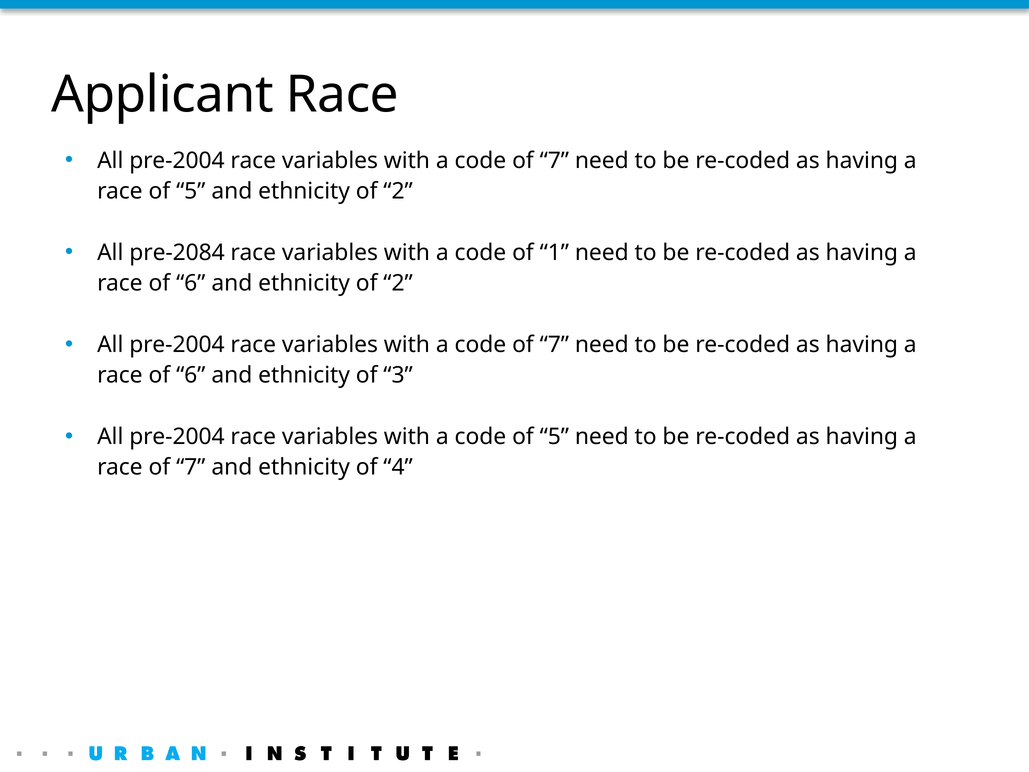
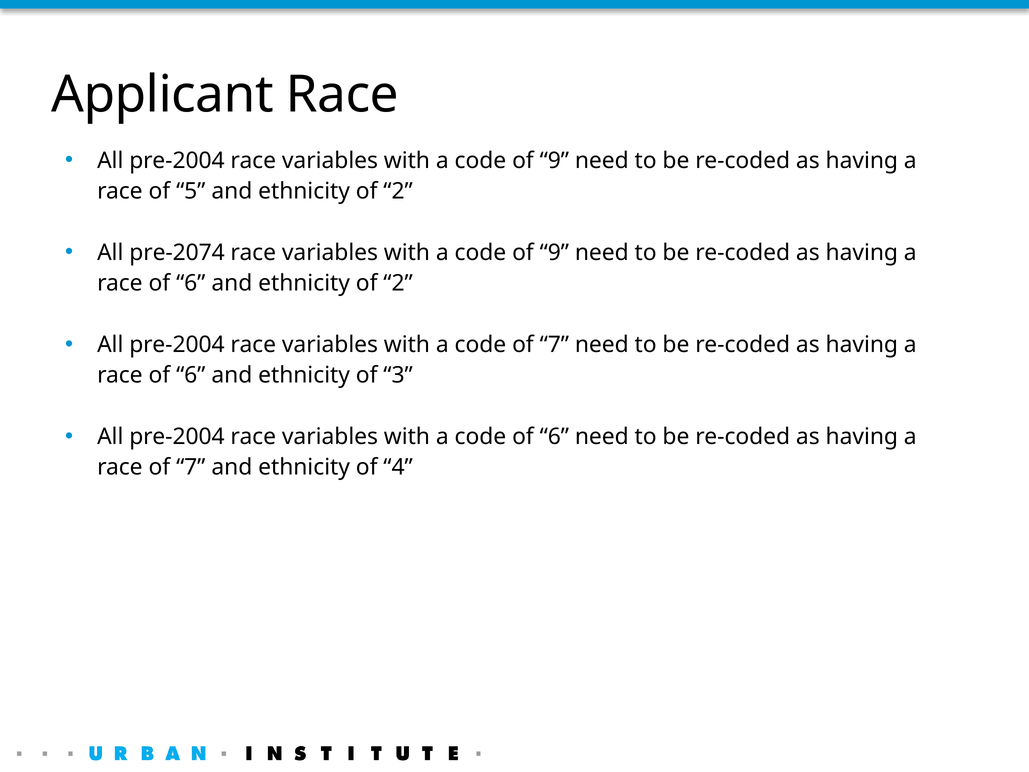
7 at (554, 161): 7 -> 9
pre-2084: pre-2084 -> pre-2074
1 at (554, 253): 1 -> 9
code of 5: 5 -> 6
